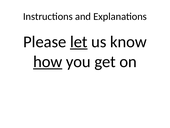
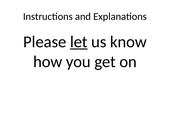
how underline: present -> none
